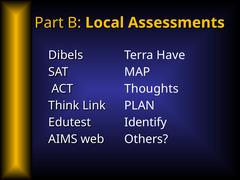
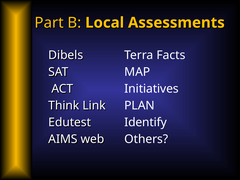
Have: Have -> Facts
Thoughts: Thoughts -> Initiatives
